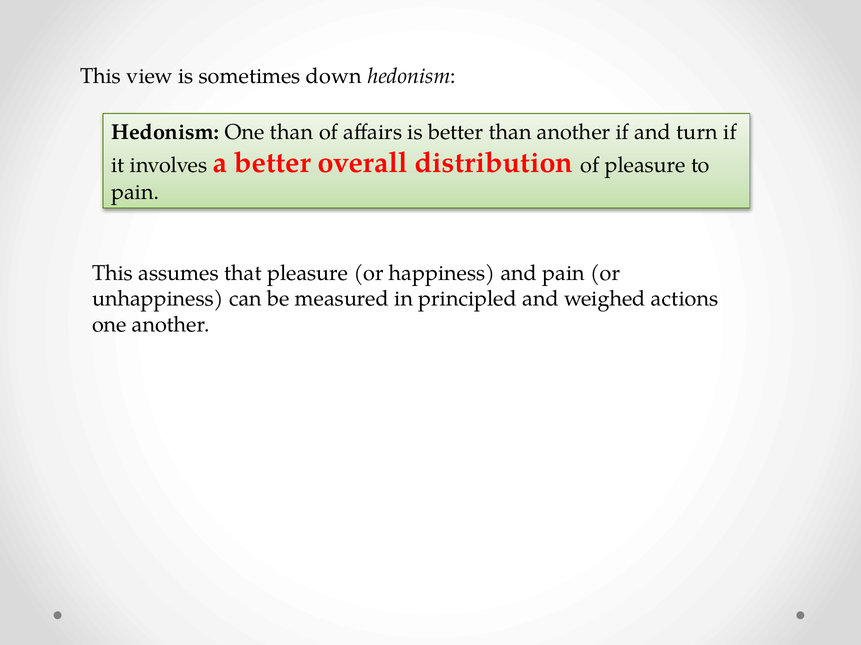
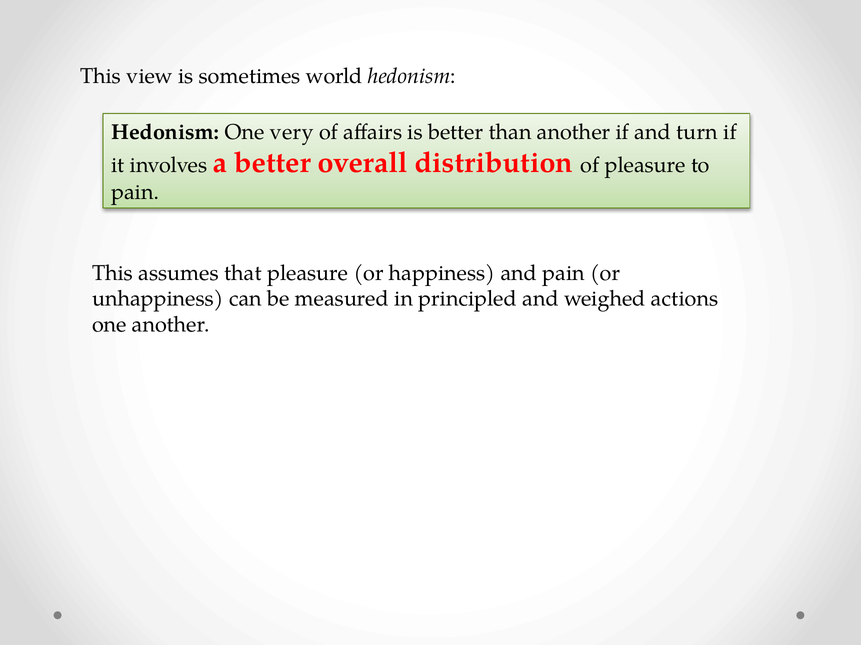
down: down -> world
One than: than -> very
